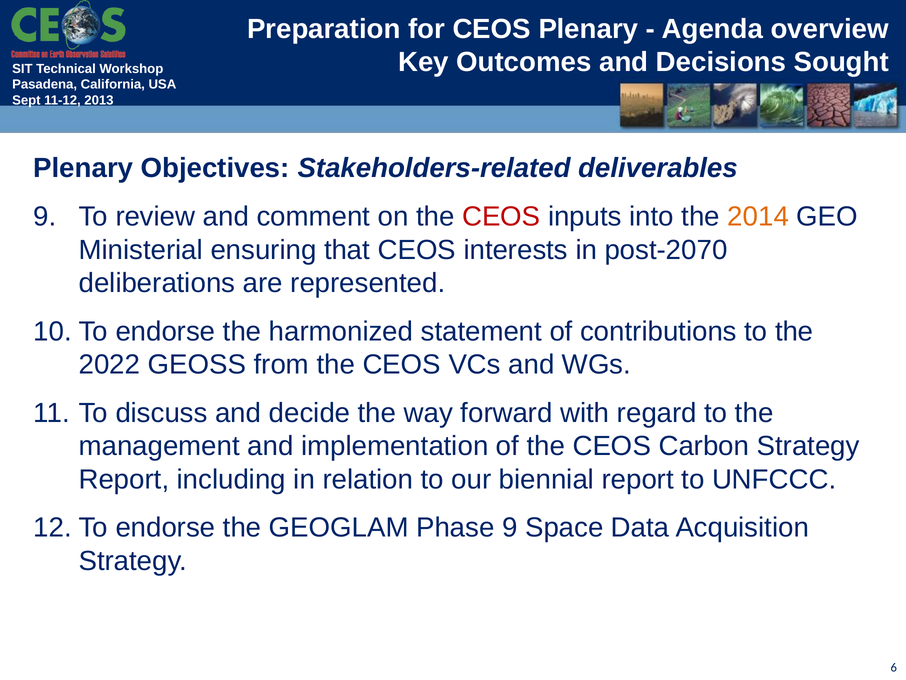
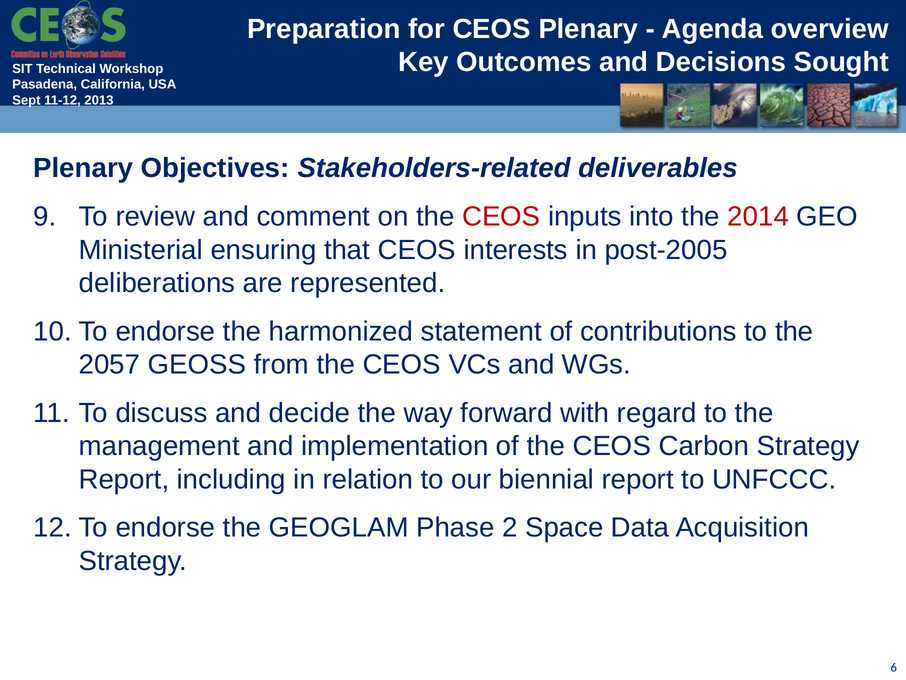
2014 colour: orange -> red
post-2070: post-2070 -> post-2005
2022: 2022 -> 2057
Phase 9: 9 -> 2
